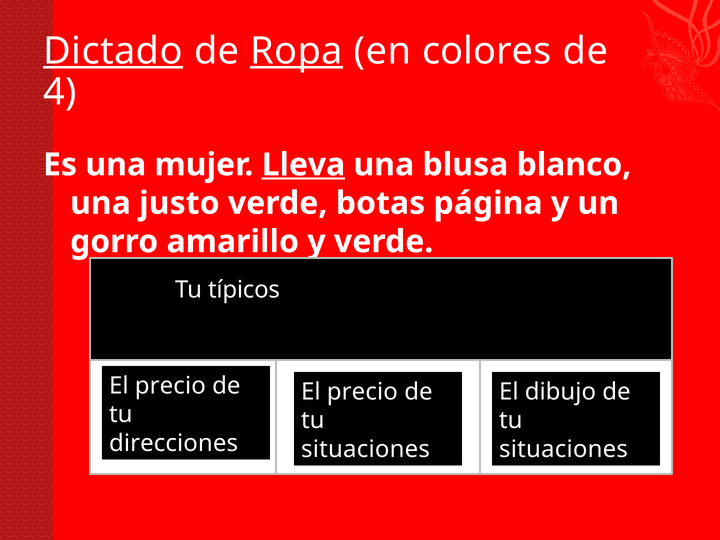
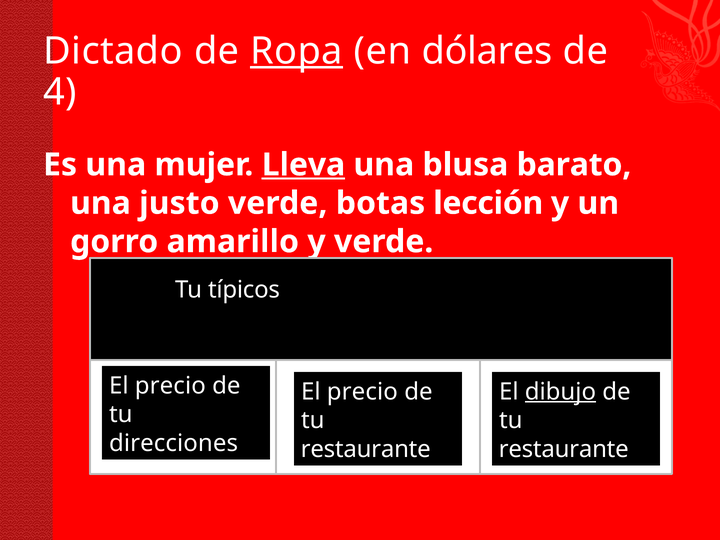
Dictado underline: present -> none
colores: colores -> dólares
blanco: blanco -> barato
página: página -> lección
dibujo underline: none -> present
situaciones at (366, 449): situaciones -> restaurante
situaciones at (564, 449): situaciones -> restaurante
